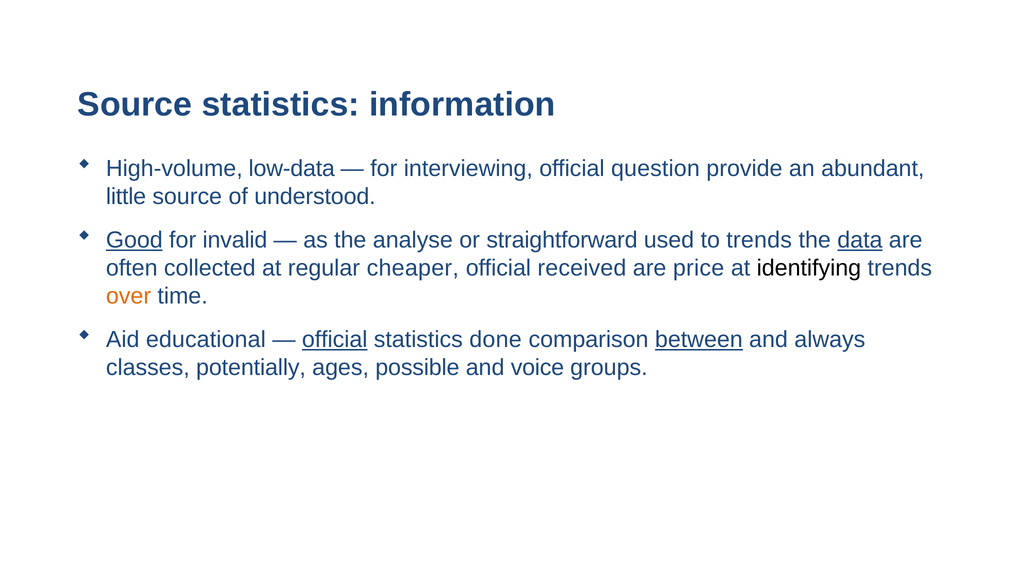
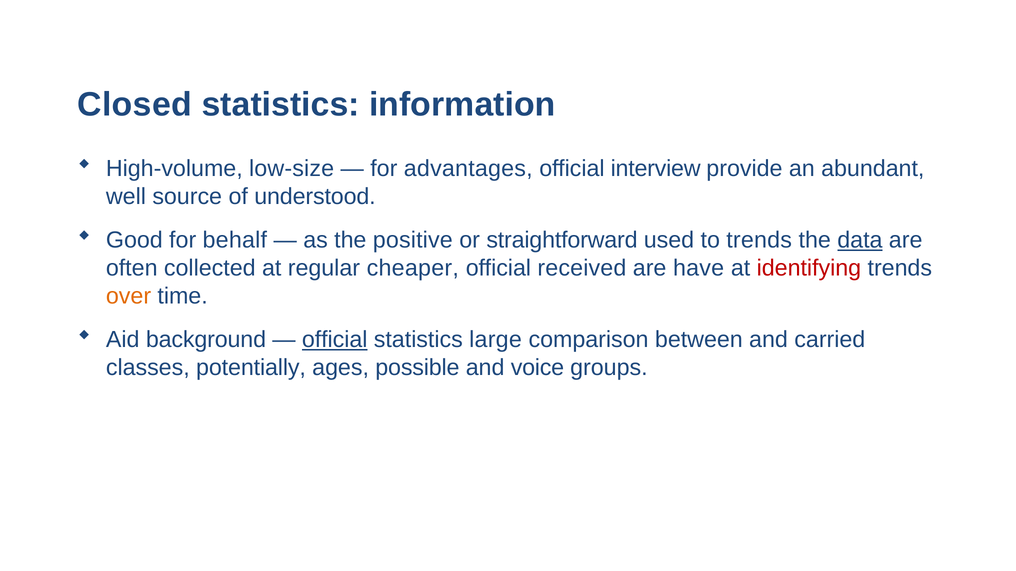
Source at (135, 104): Source -> Closed
low-data: low-data -> low-size
interviewing: interviewing -> advantages
question: question -> interview
little: little -> well
Good underline: present -> none
invalid: invalid -> behalf
analyse: analyse -> positive
price: price -> have
identifying colour: black -> red
educational: educational -> background
done: done -> large
between underline: present -> none
always: always -> carried
